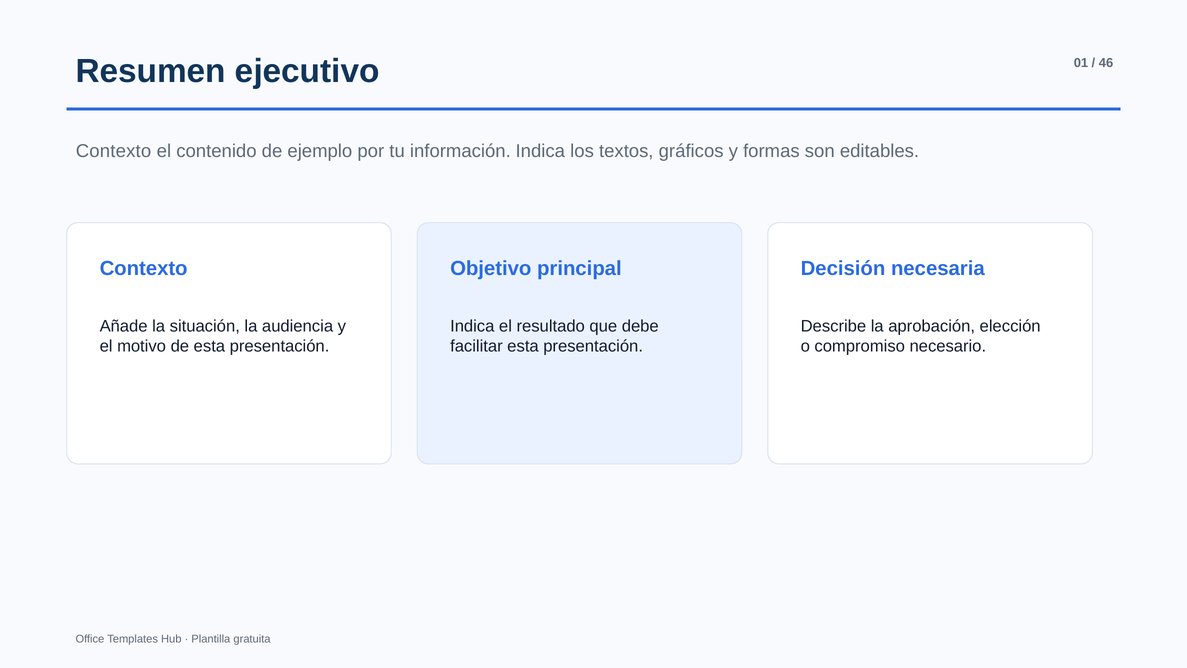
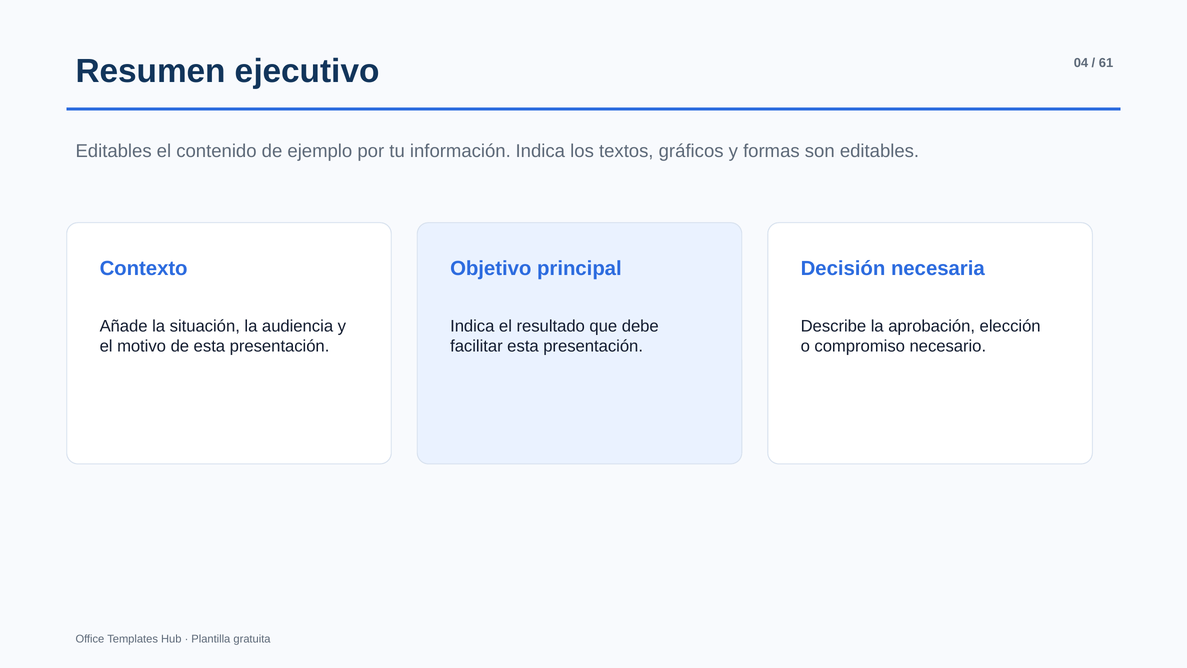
01: 01 -> 04
46: 46 -> 61
Contexto at (113, 151): Contexto -> Editables
